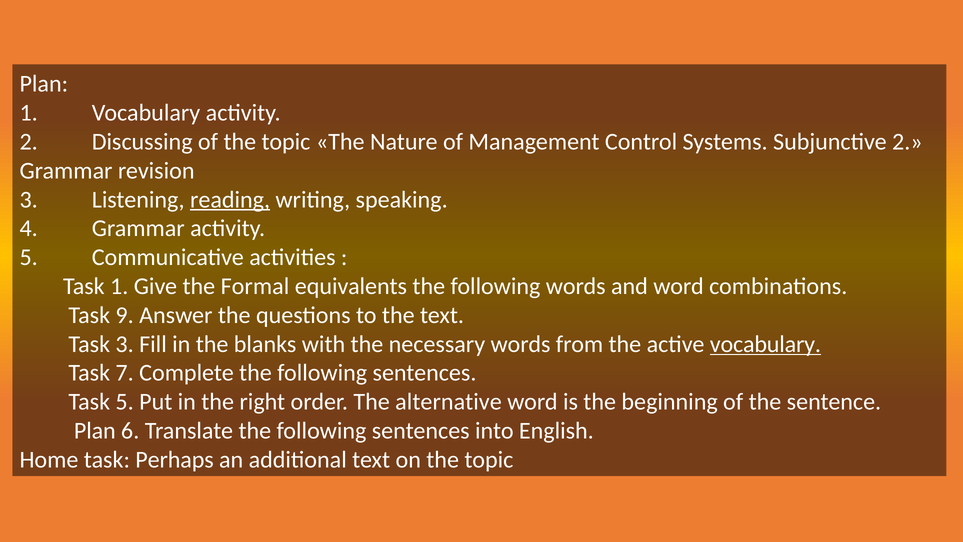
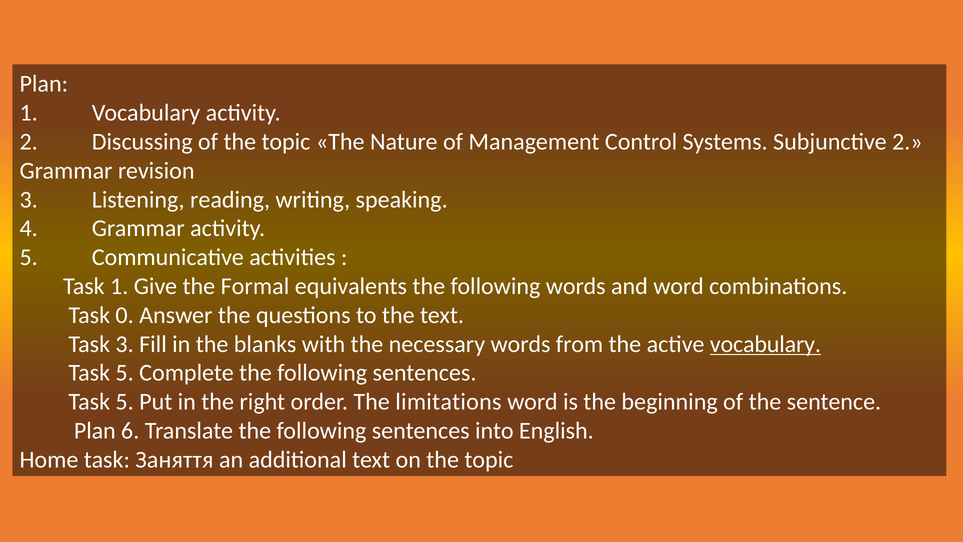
reading underline: present -> none
9: 9 -> 0
7 at (125, 373): 7 -> 5
alternative: alternative -> limitations
Perhaps: Perhaps -> Заняття
